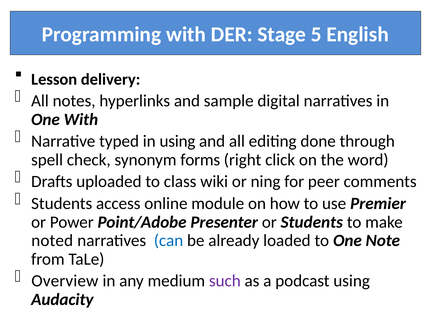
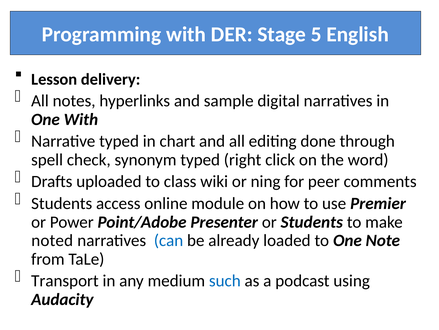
in using: using -> chart
synonym forms: forms -> typed
Overview: Overview -> Transport
such colour: purple -> blue
